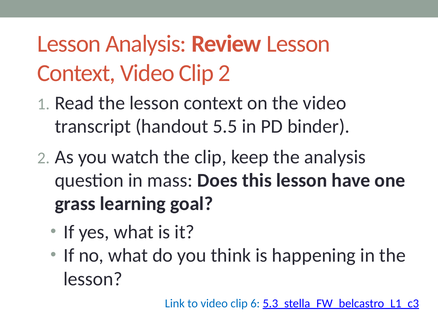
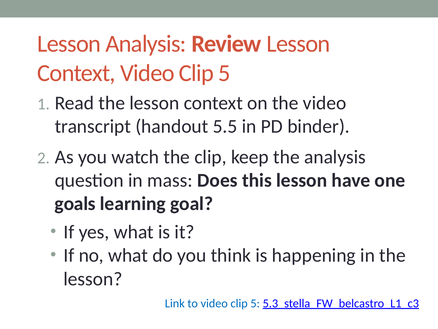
Context Video Clip 2: 2 -> 5
grass: grass -> goals
to video clip 6: 6 -> 5
